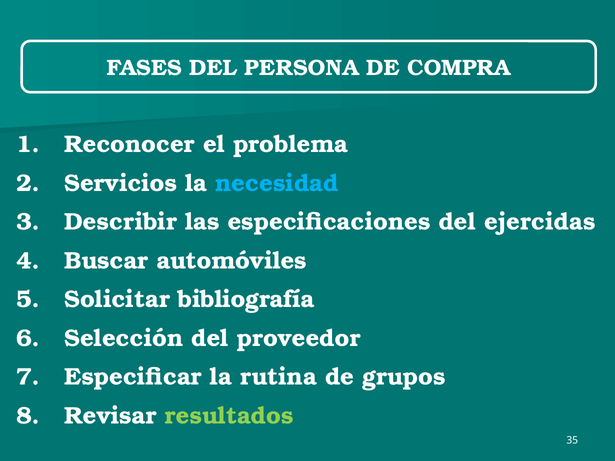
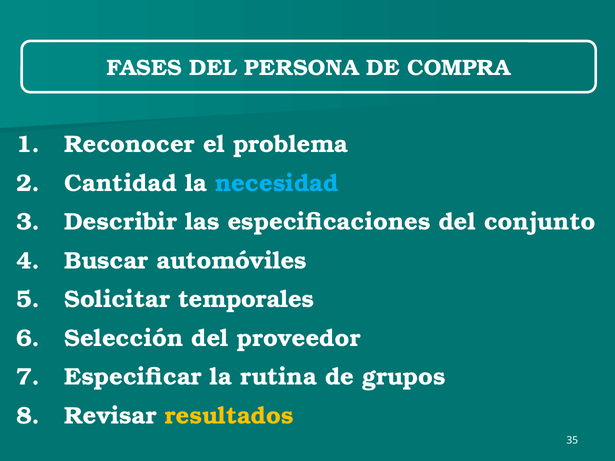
Servicios: Servicios -> Cantidad
ejercidas: ejercidas -> conjunto
bibliografía: bibliografía -> temporales
resultados colour: light green -> yellow
